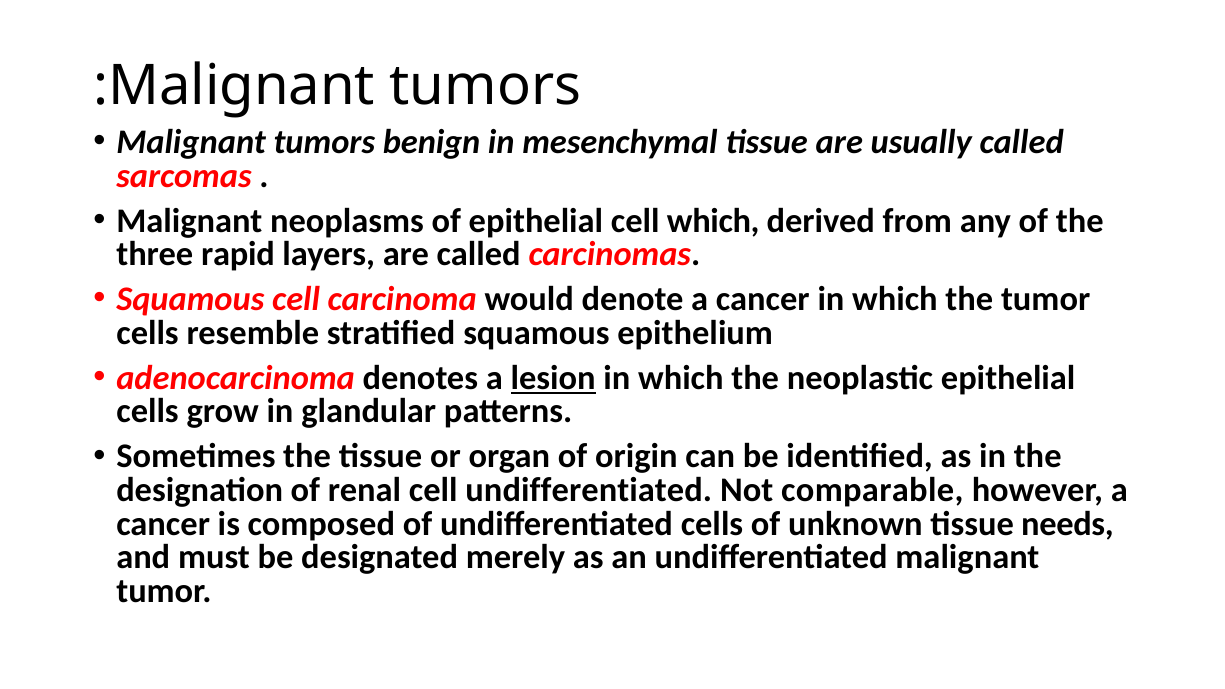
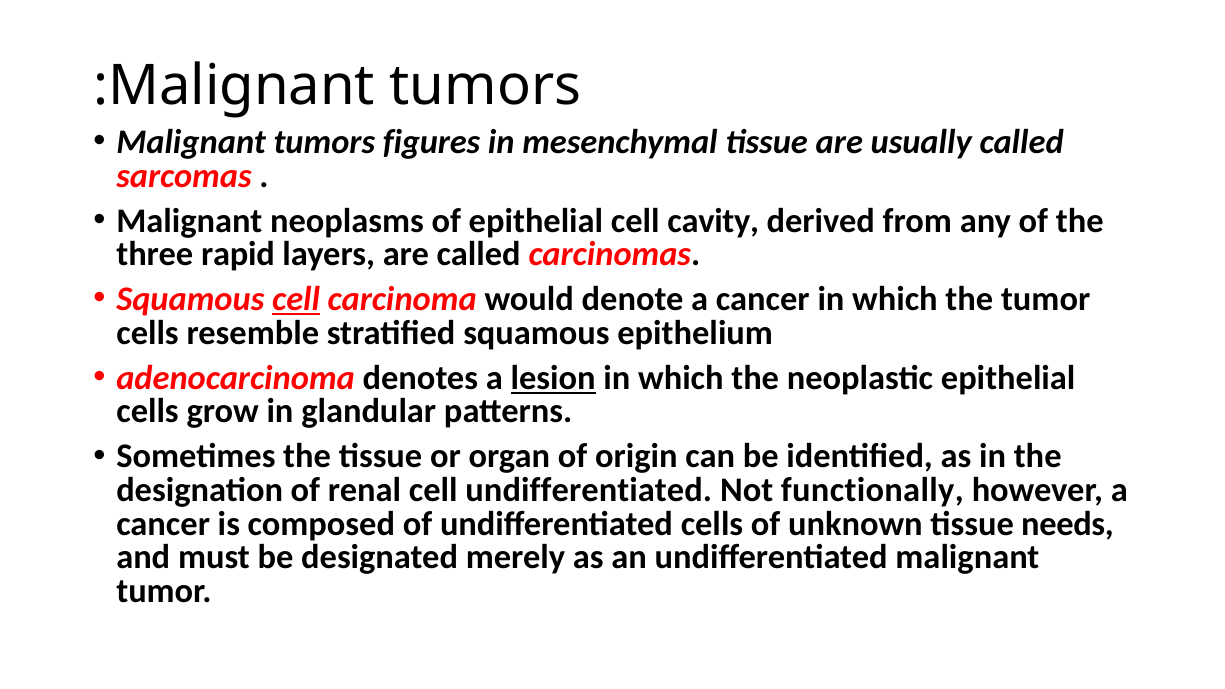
benign: benign -> figures
cell which: which -> cavity
cell at (296, 300) underline: none -> present
comparable: comparable -> functionally
